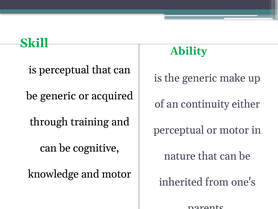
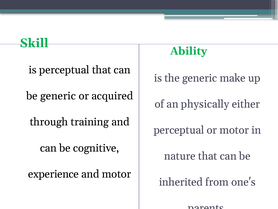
continuity: continuity -> physically
knowledge: knowledge -> experience
